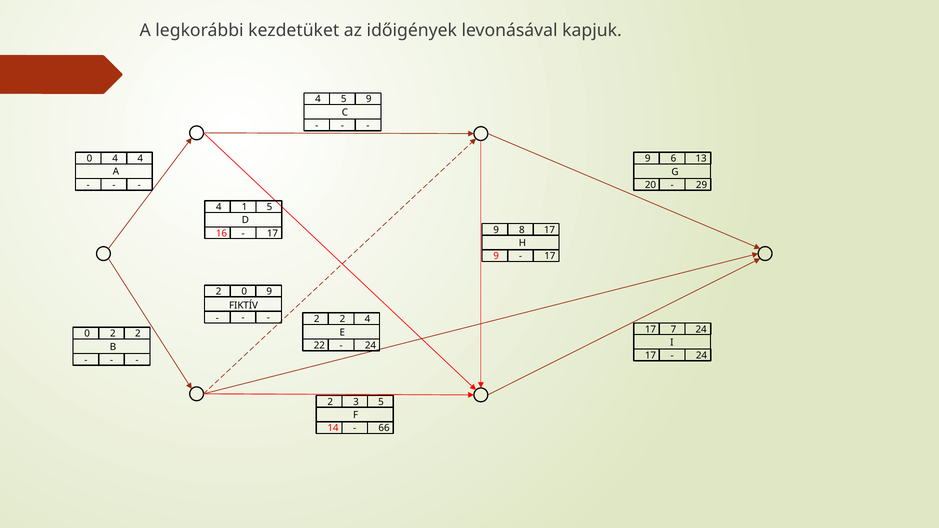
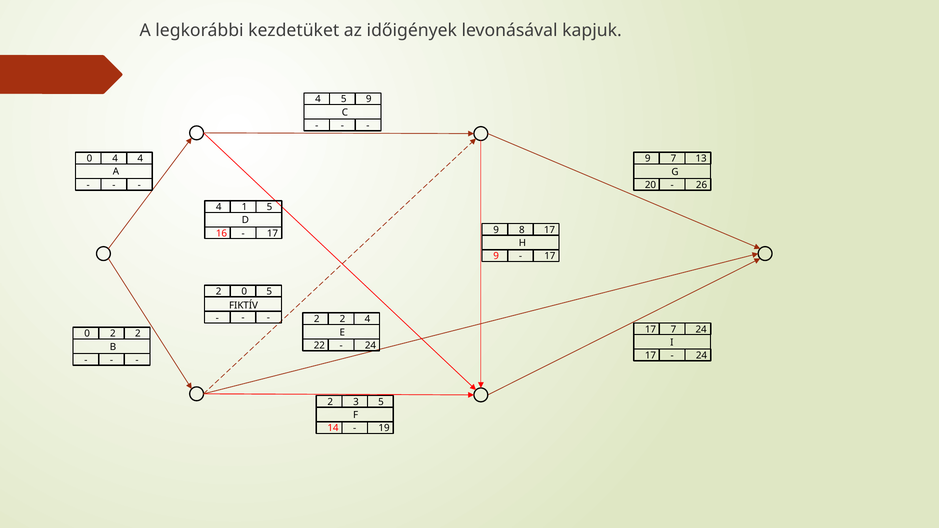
9 6: 6 -> 7
29: 29 -> 26
0 9: 9 -> 5
66: 66 -> 19
